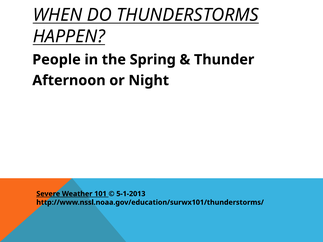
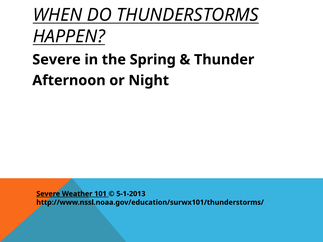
People at (57, 60): People -> Severe
